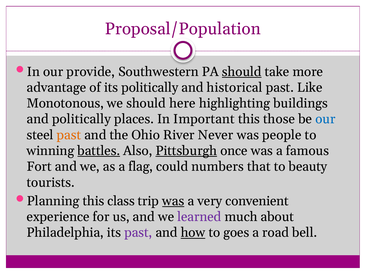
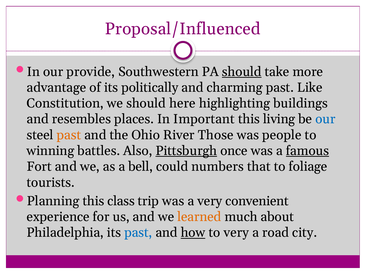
Proposal/Population: Proposal/Population -> Proposal/Influenced
historical: historical -> charming
Monotonous: Monotonous -> Constitution
and politically: politically -> resembles
those: those -> living
Never: Never -> Those
battles underline: present -> none
famous underline: none -> present
flag: flag -> bell
beauty: beauty -> foliage
was at (173, 201) underline: present -> none
learned colour: purple -> orange
past at (138, 233) colour: purple -> blue
to goes: goes -> very
bell: bell -> city
